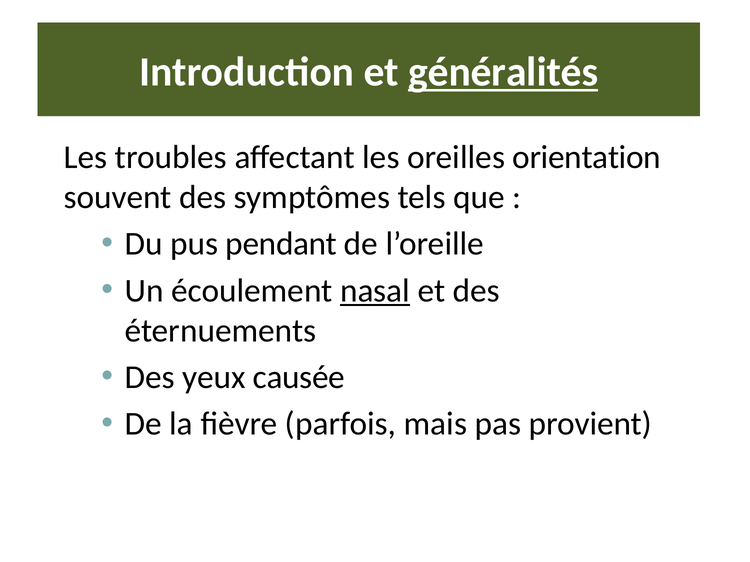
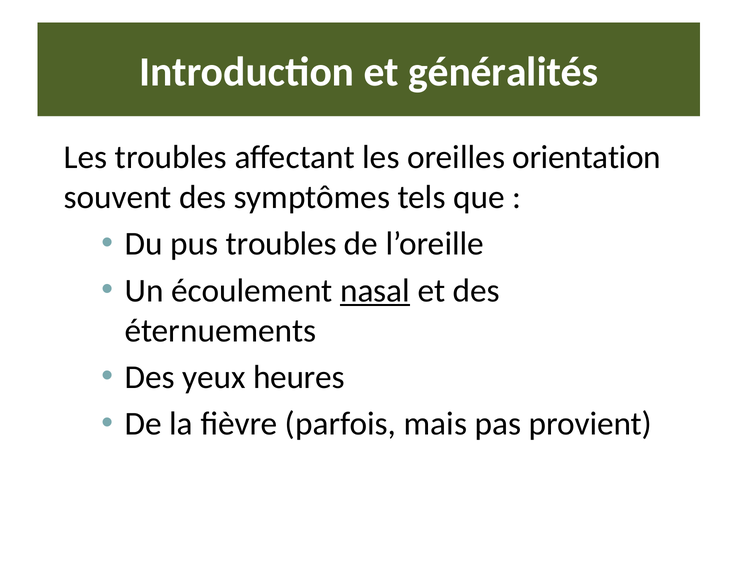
généralités underline: present -> none
pus pendant: pendant -> troubles
causée: causée -> heures
